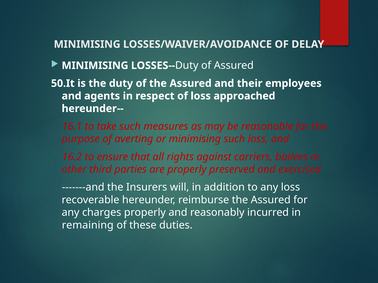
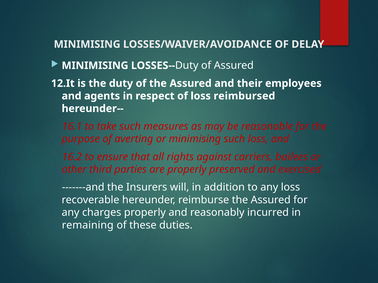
50.It: 50.It -> 12.It
approached: approached -> reimbursed
